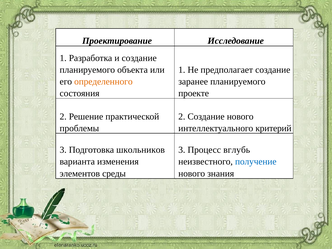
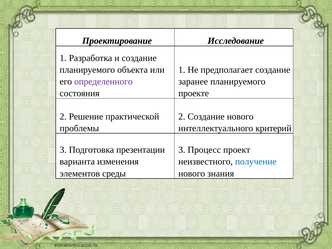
определенного colour: orange -> purple
школьников: школьников -> презентации
вглубь: вглубь -> проект
